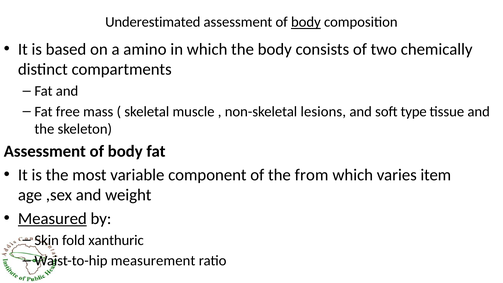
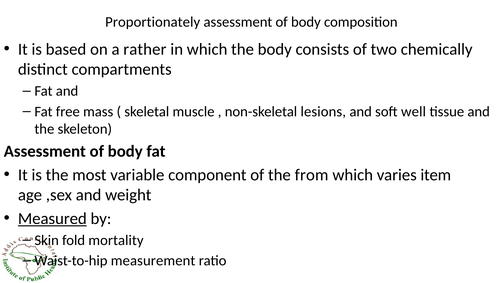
Underestimated: Underestimated -> Proportionately
body at (306, 22) underline: present -> none
amino: amino -> rather
type: type -> well
xanthuric: xanthuric -> mortality
